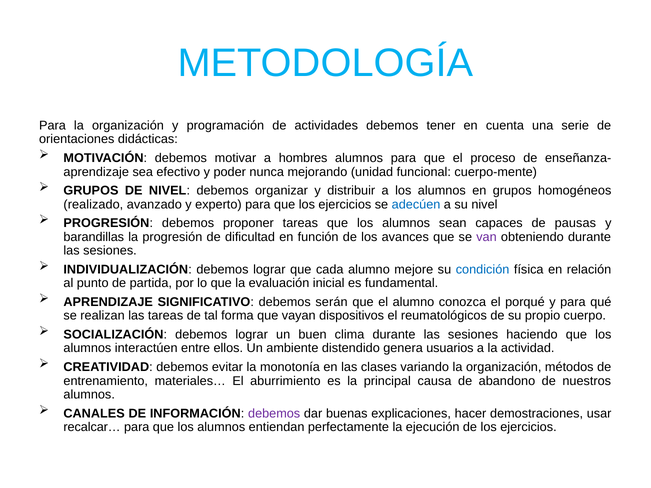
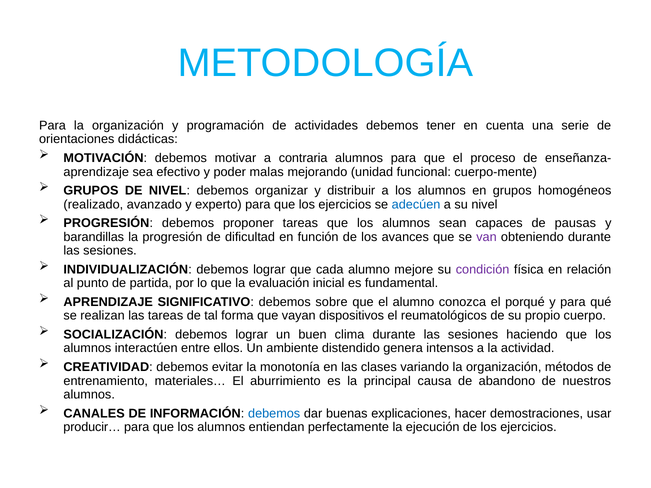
hombres: hombres -> contraria
nunca: nunca -> malas
condición colour: blue -> purple
serán: serán -> sobre
usuarios: usuarios -> intensos
debemos at (274, 414) colour: purple -> blue
recalcar…: recalcar… -> producir…
